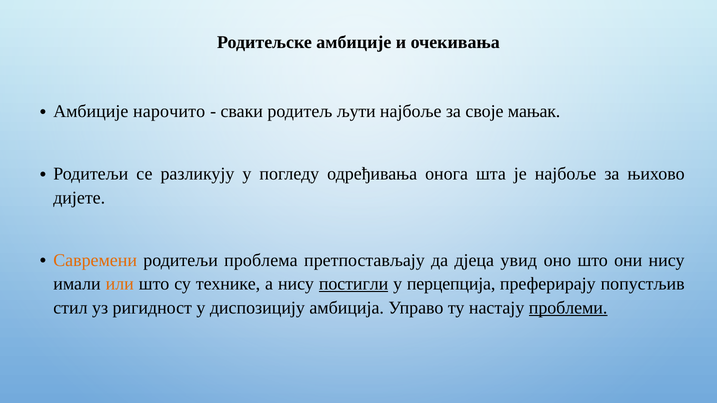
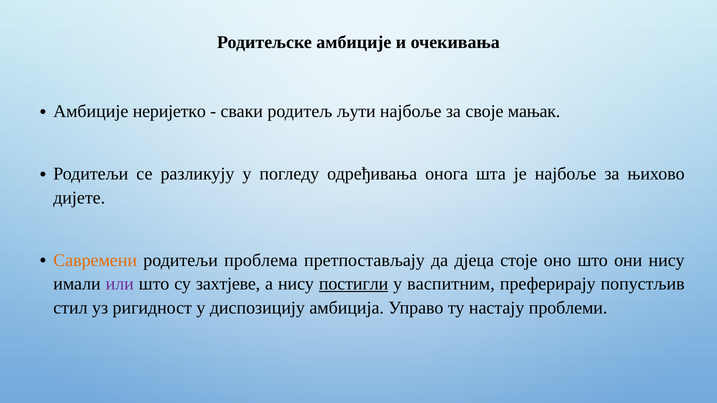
нарочито: нарочито -> неријетко
увид: увид -> стоје
или colour: orange -> purple
технике: технике -> захтјеве
перцепција: перцепција -> васпитним
проблеми underline: present -> none
